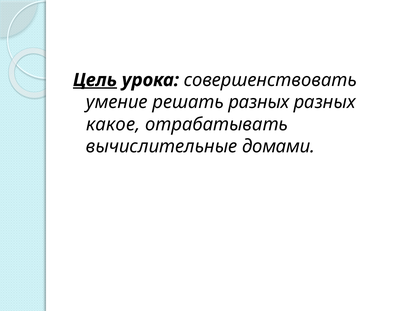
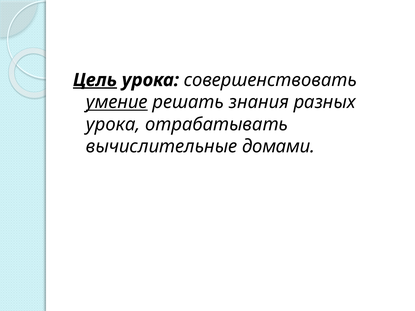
умение underline: none -> present
решать разных: разных -> знания
какое at (113, 124): какое -> урока
